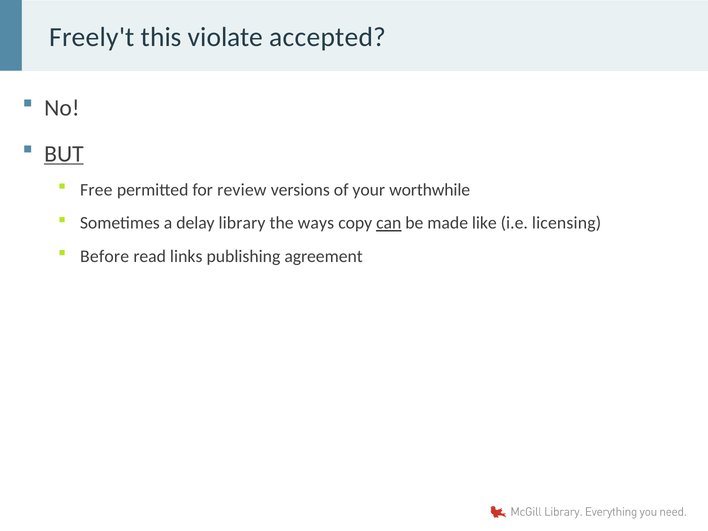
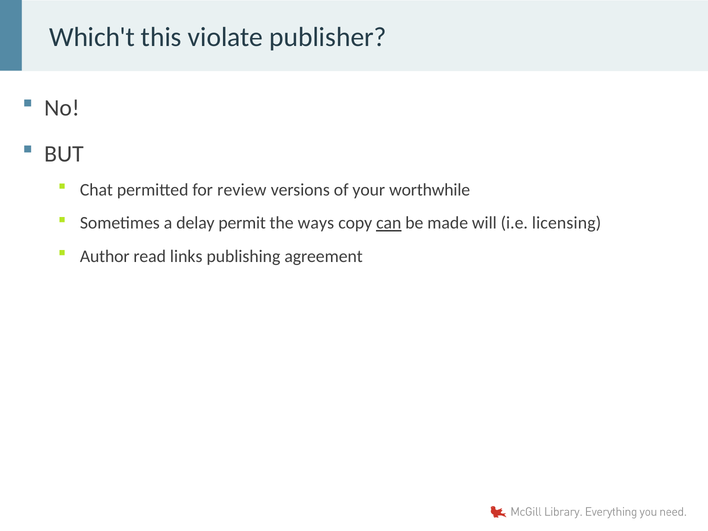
Freely't: Freely't -> Which't
accepted: accepted -> publisher
BUT underline: present -> none
Free: Free -> Chat
library: library -> permit
like: like -> will
Before: Before -> Author
